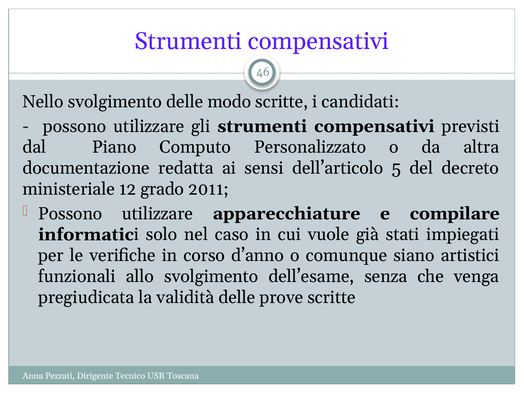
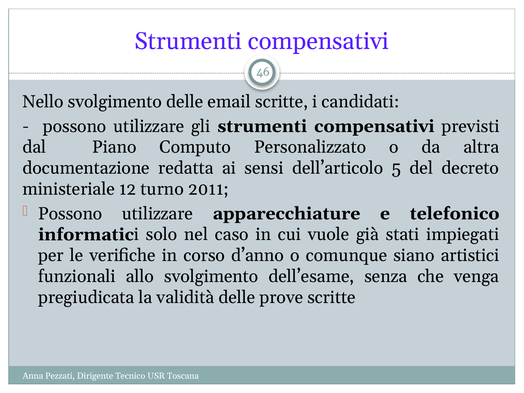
modo: modo -> email
grado: grado -> turno
compilare: compilare -> telefonico
